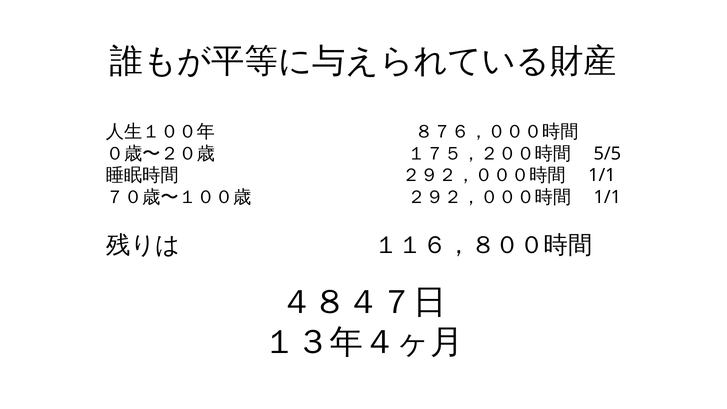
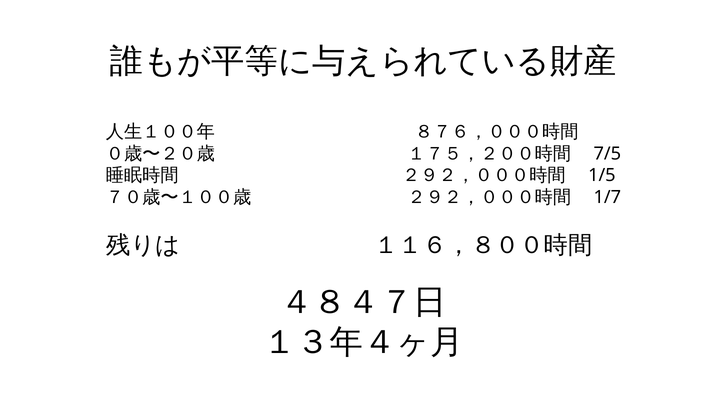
5/5: 5/5 -> 7/5
1/1 at (602, 175): 1/1 -> 1/5
1/1 at (607, 197): 1/1 -> 1/7
